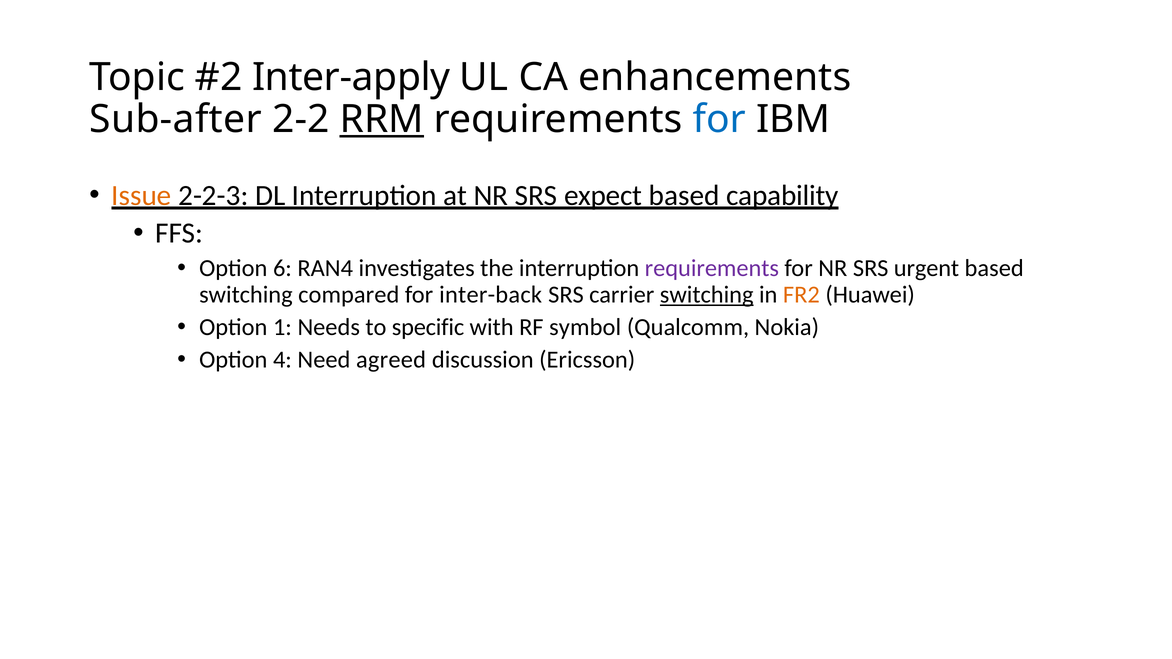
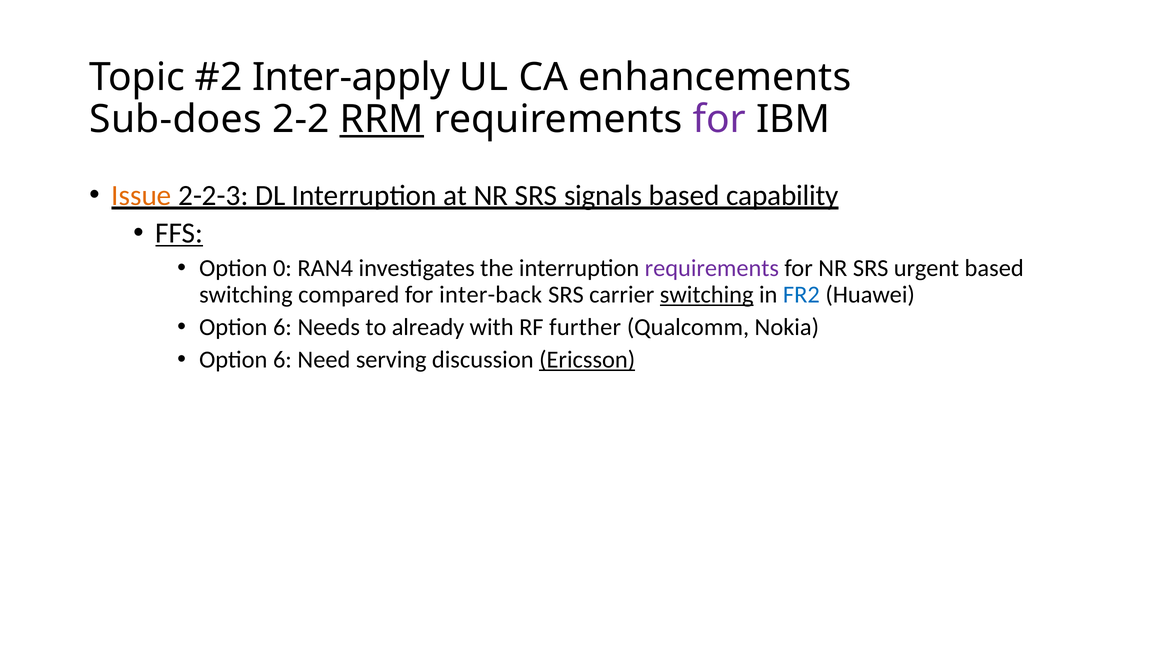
Sub-after: Sub-after -> Sub-does
for at (719, 120) colour: blue -> purple
expect: expect -> signals
FFS underline: none -> present
6: 6 -> 0
FR2 colour: orange -> blue
1 at (282, 327): 1 -> 6
specific: specific -> already
symbol: symbol -> further
4 at (282, 360): 4 -> 6
agreed: agreed -> serving
Ericsson underline: none -> present
